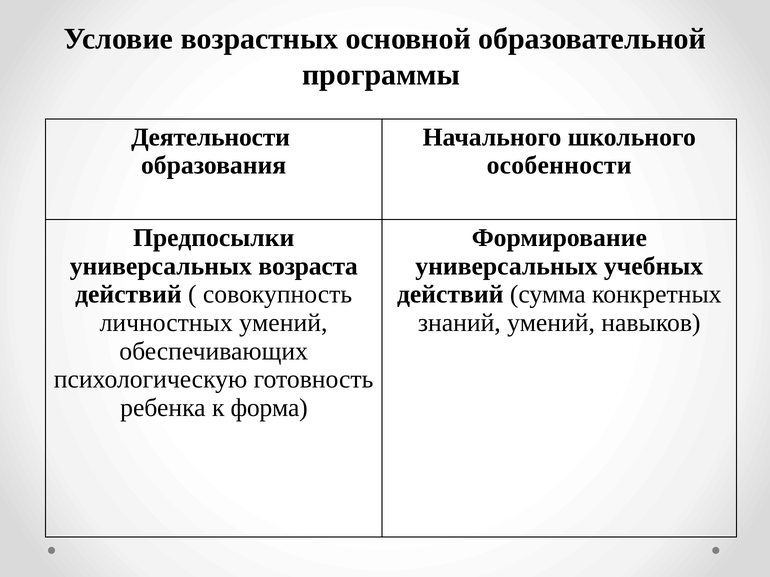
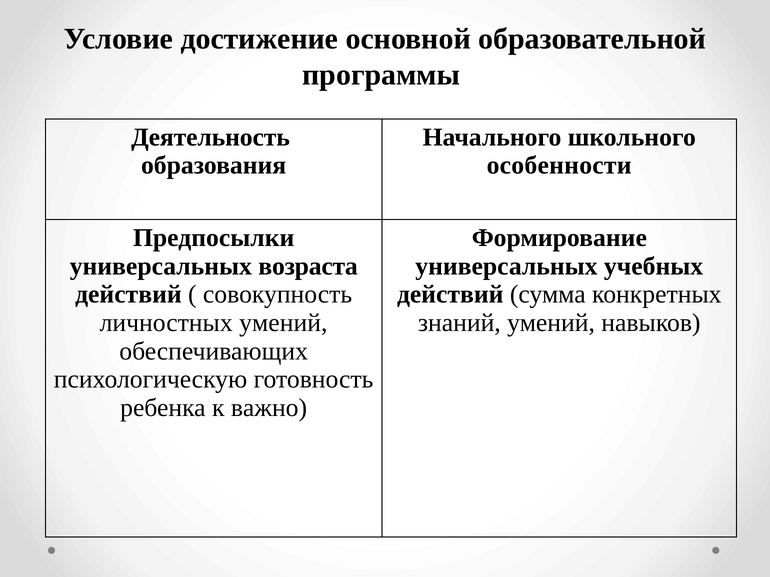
возрастных: возрастных -> достижение
Деятельности: Деятельности -> Деятельность
форма: форма -> важно
